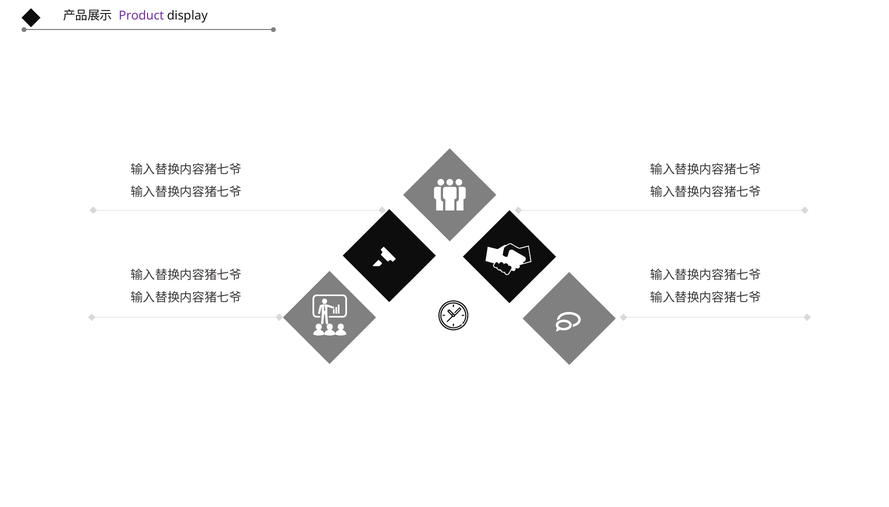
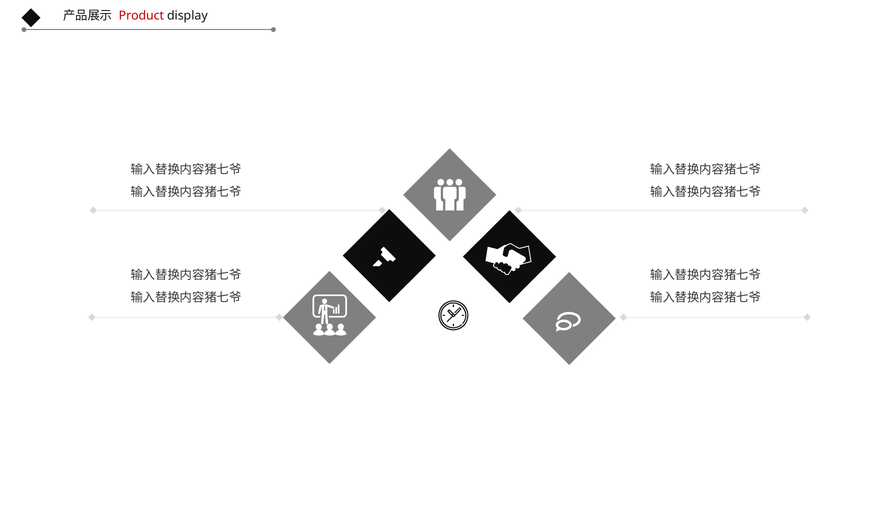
Product colour: purple -> red
